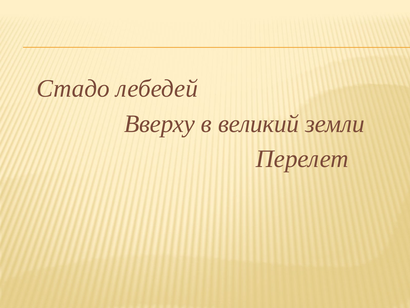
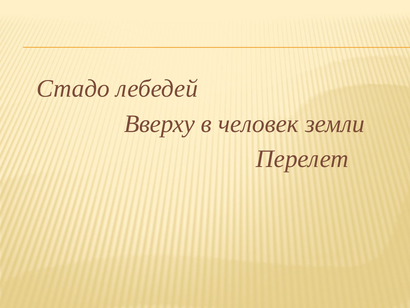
великий: великий -> человек
